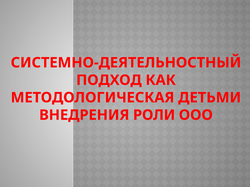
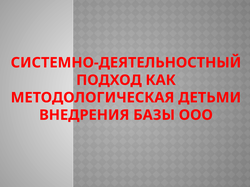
РОЛИ: РОЛИ -> БАЗЫ
